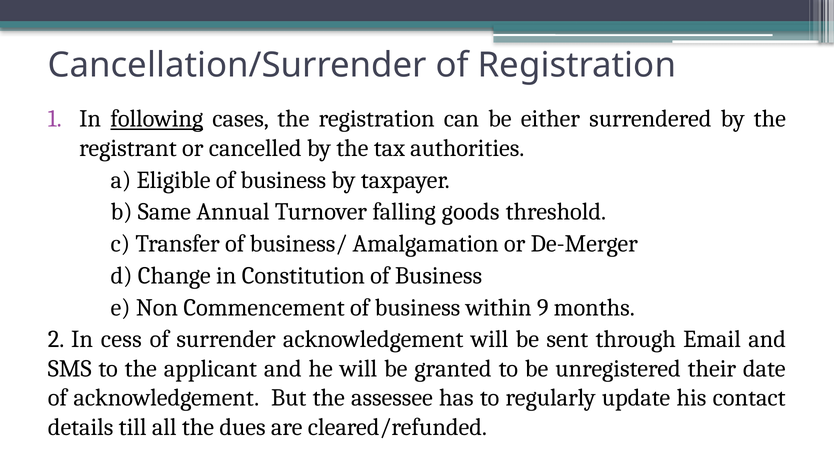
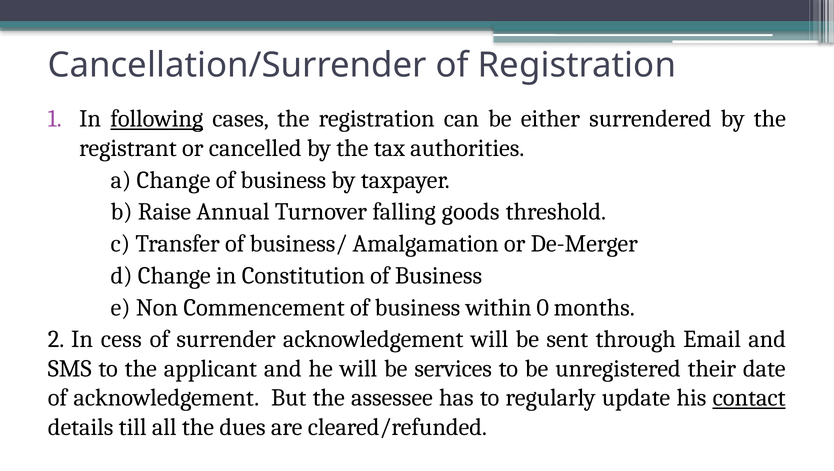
a Eligible: Eligible -> Change
Same: Same -> Raise
9: 9 -> 0
granted: granted -> services
contact underline: none -> present
